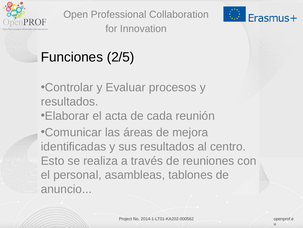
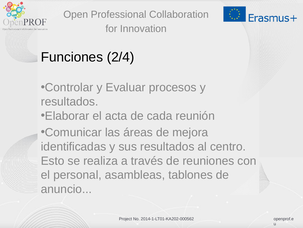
2/5: 2/5 -> 2/4
